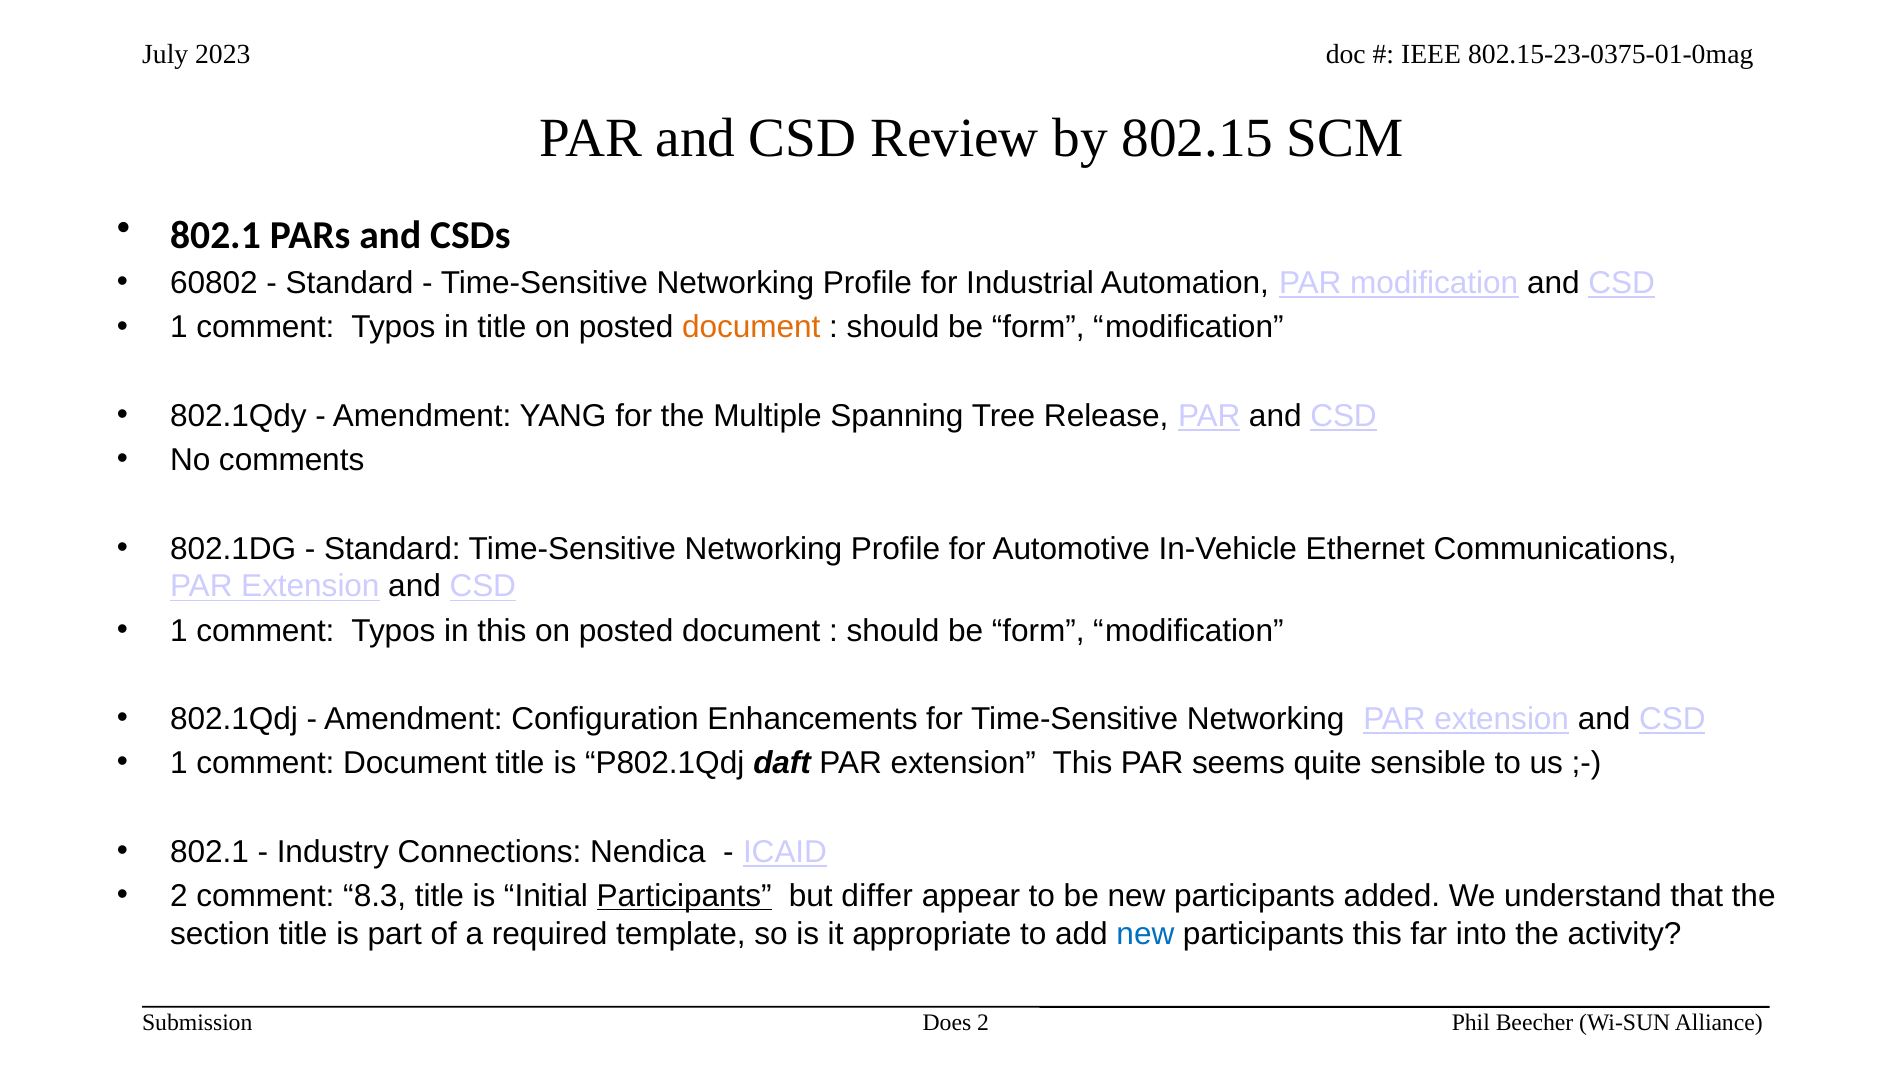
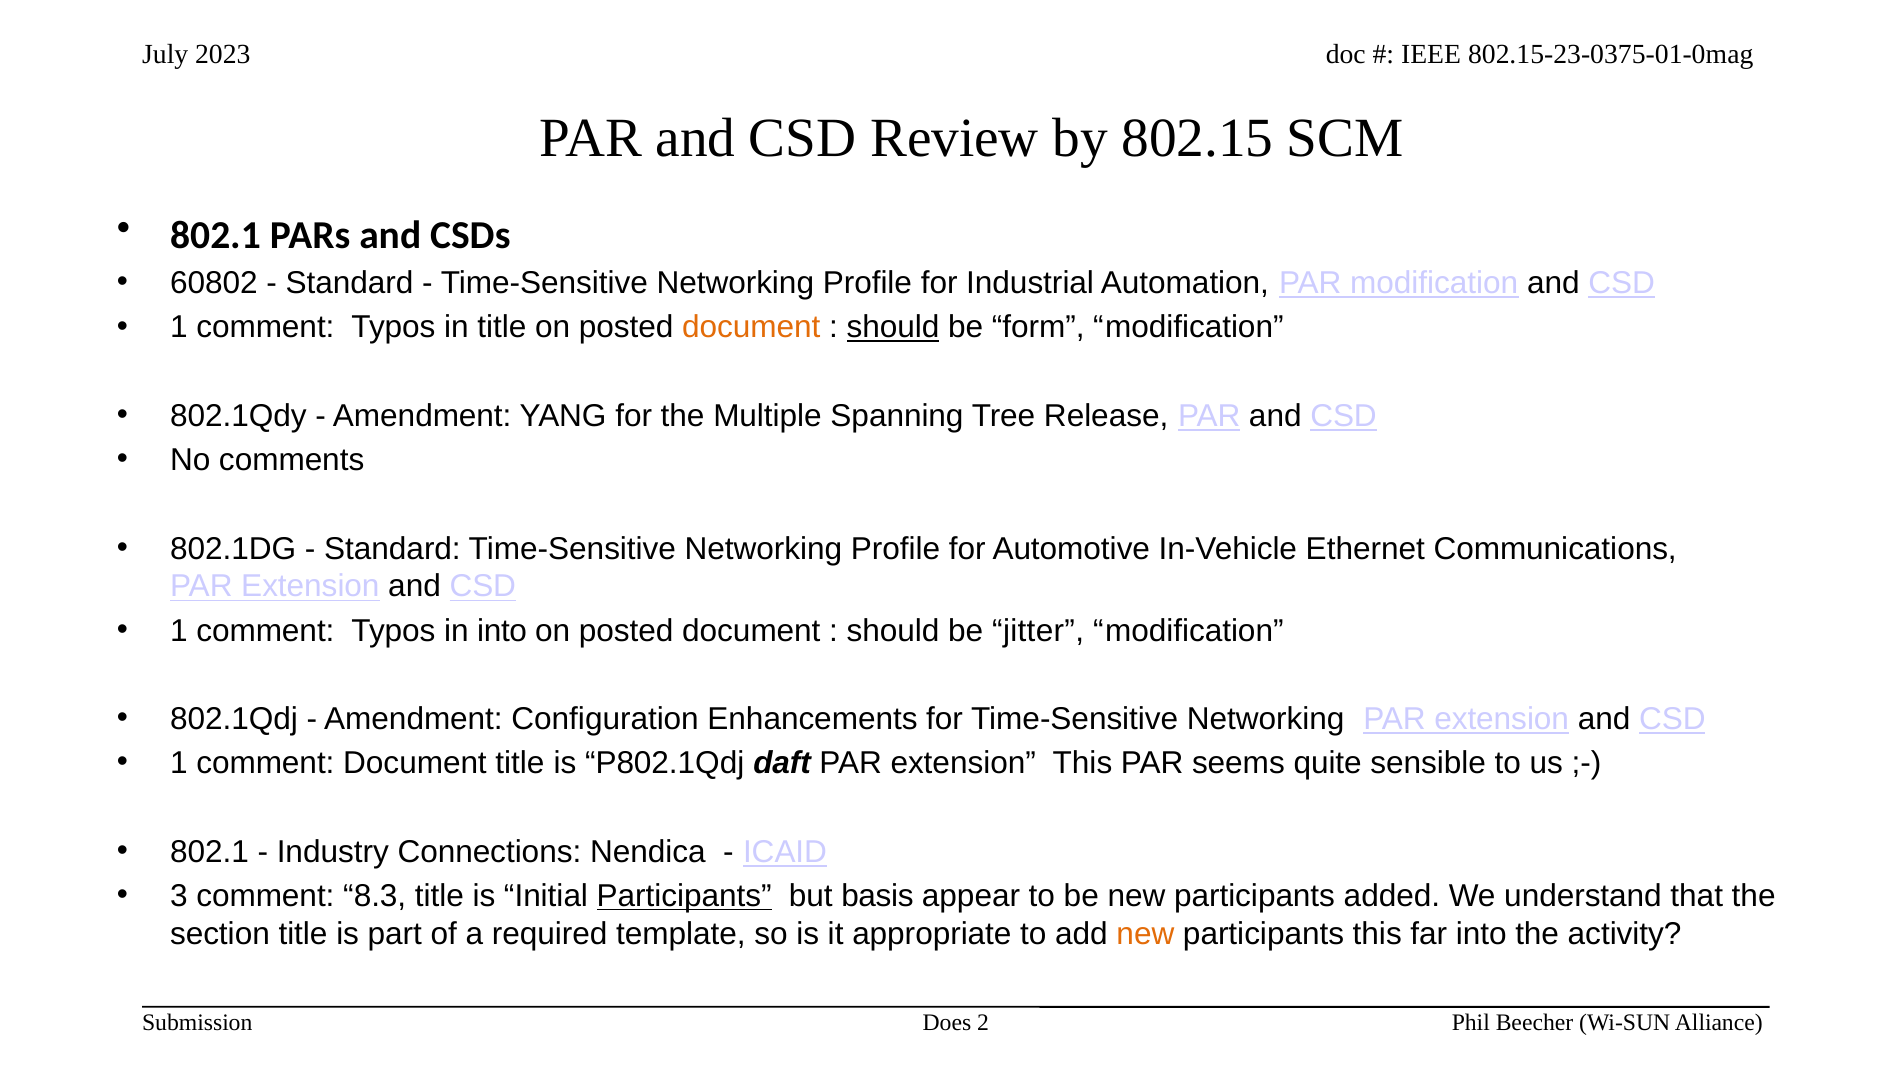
should at (893, 328) underline: none -> present
in this: this -> into
form at (1038, 631): form -> jitter
2 at (179, 896): 2 -> 3
differ: differ -> basis
new at (1145, 934) colour: blue -> orange
